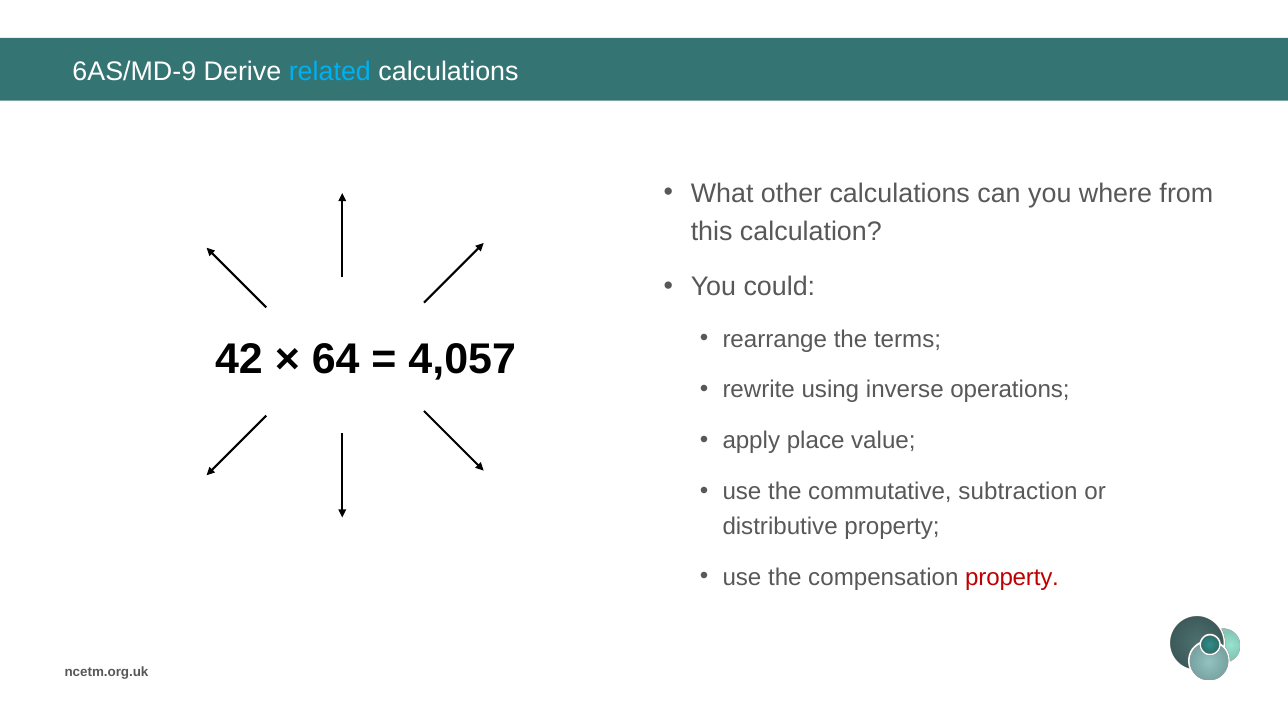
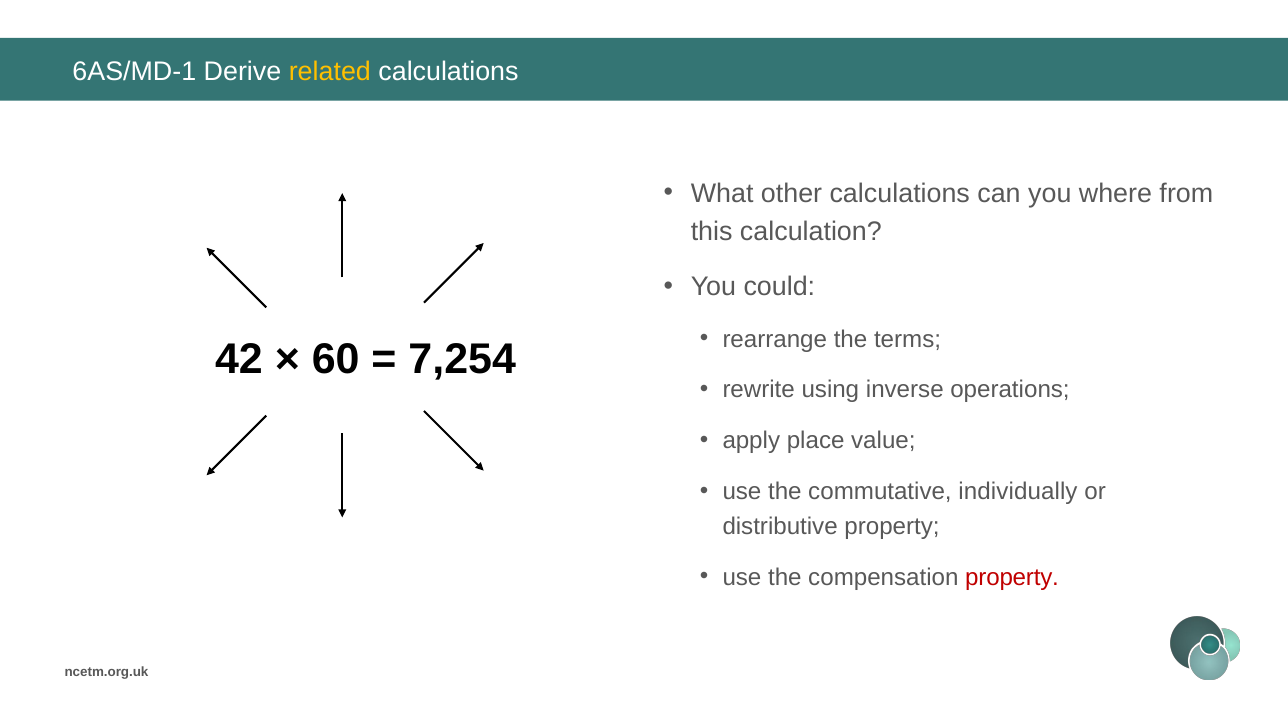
6AS/MD-9: 6AS/MD-9 -> 6AS/MD-1
related colour: light blue -> yellow
64: 64 -> 60
4,057: 4,057 -> 7,254
subtraction: subtraction -> individually
